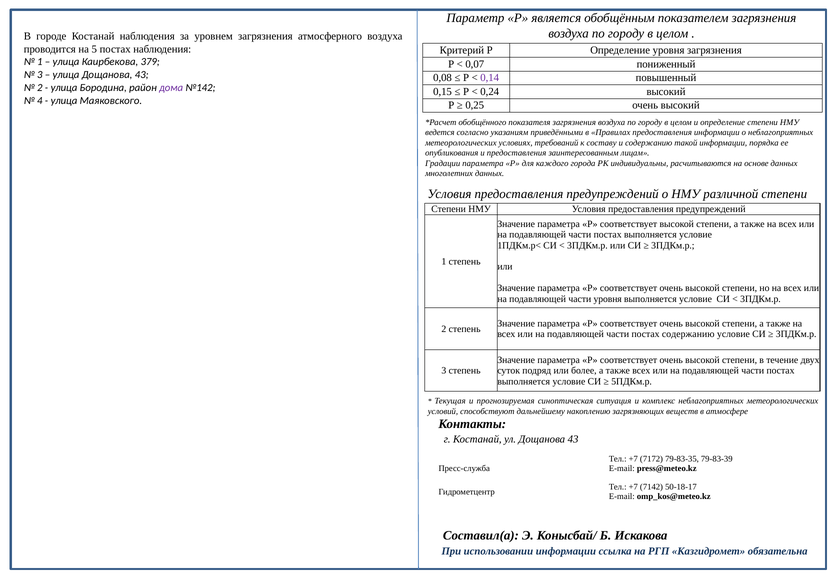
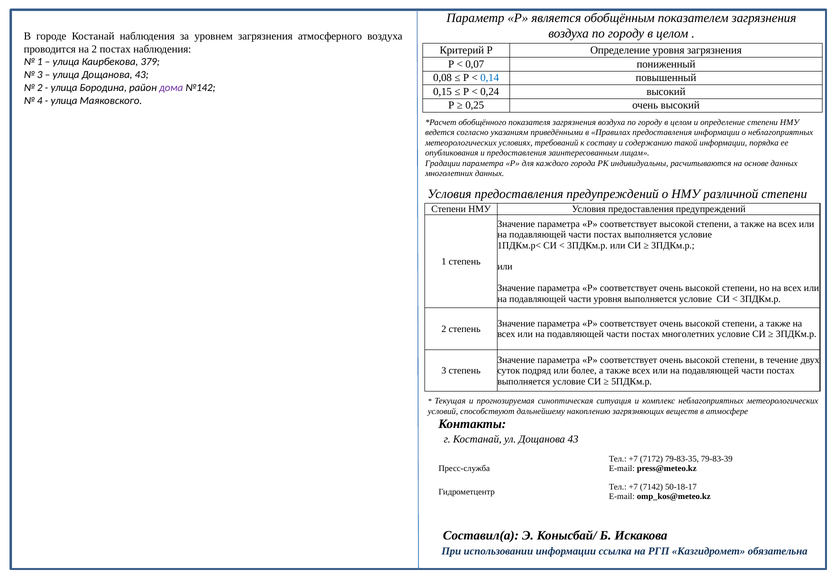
на 5: 5 -> 2
0,14 colour: purple -> blue
постах содержанию: содержанию -> многолетних
